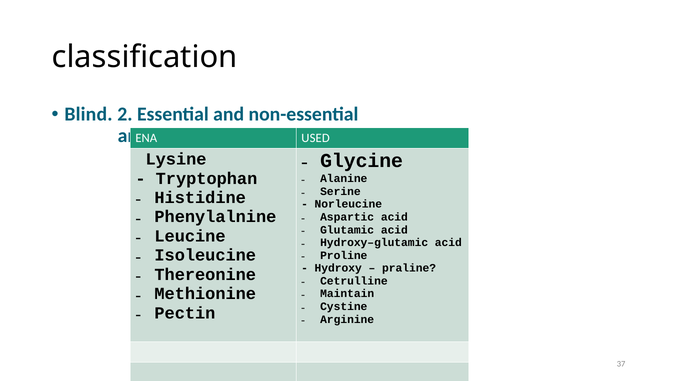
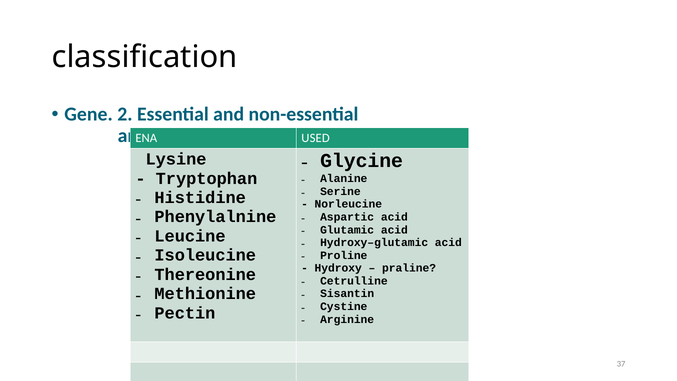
Blind: Blind -> Gene
Maintain: Maintain -> Sisantin
